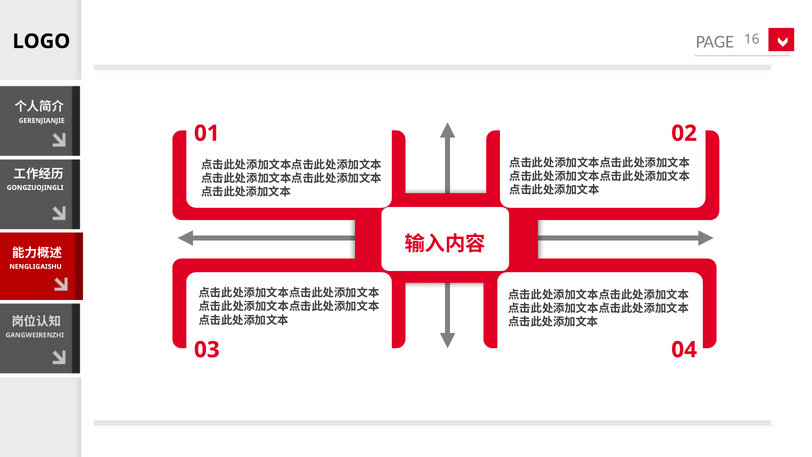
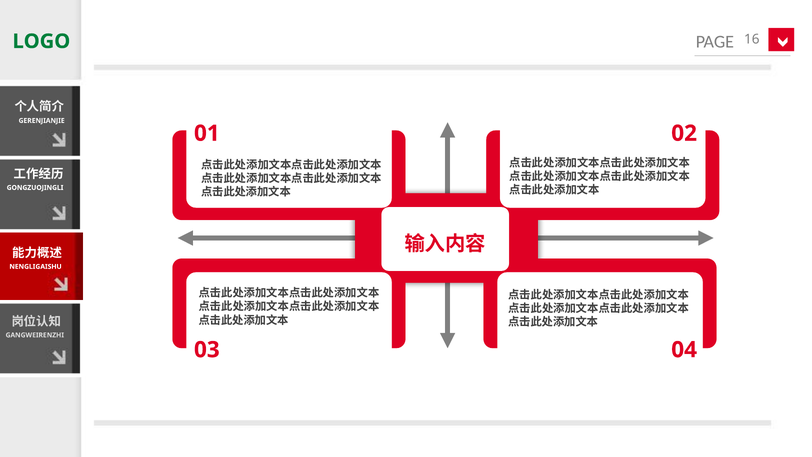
LOGO colour: black -> green
